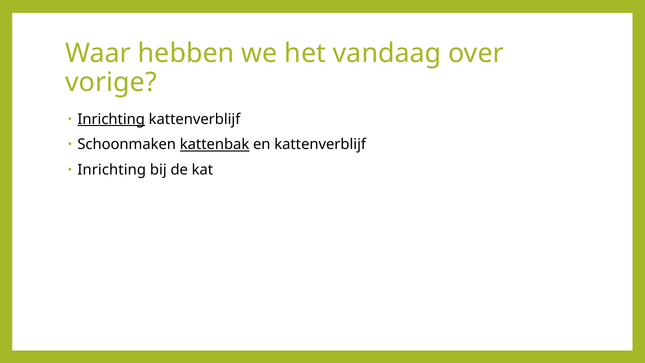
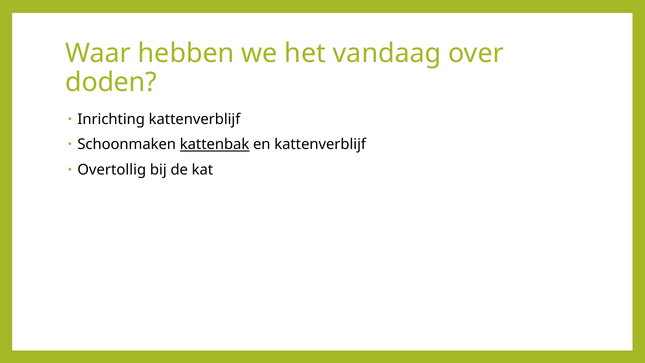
vorige: vorige -> doden
Inrichting at (111, 119) underline: present -> none
Inrichting at (112, 170): Inrichting -> Overtollig
